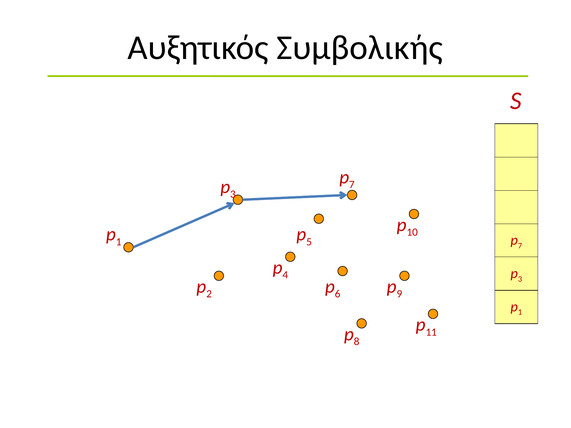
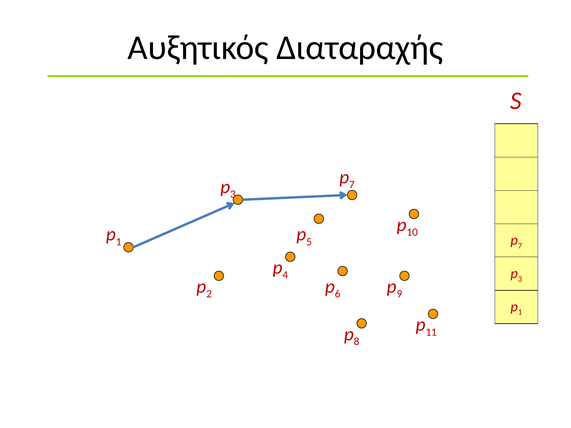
Συμβολικής: Συμβολικής -> Διαταραχής
